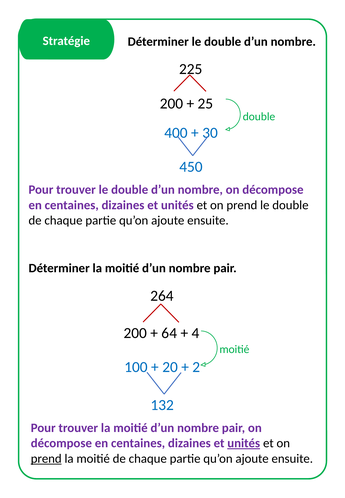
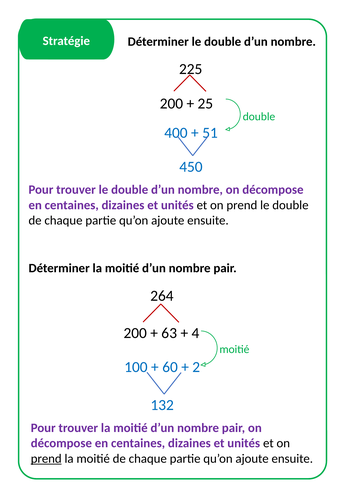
30: 30 -> 51
64: 64 -> 63
20: 20 -> 60
unités at (244, 444) underline: present -> none
